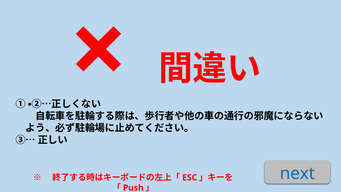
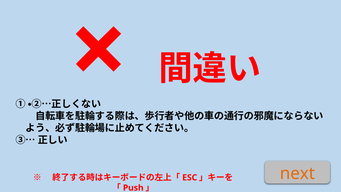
next colour: blue -> orange
